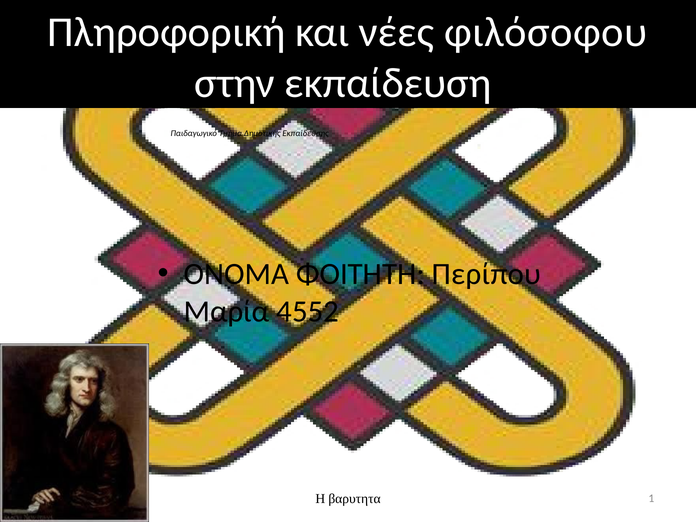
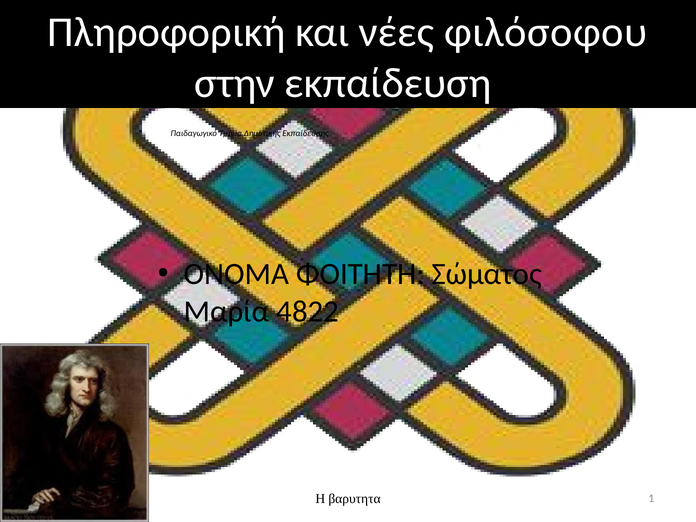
Περίπου: Περίπου -> Σώματος
4552: 4552 -> 4822
